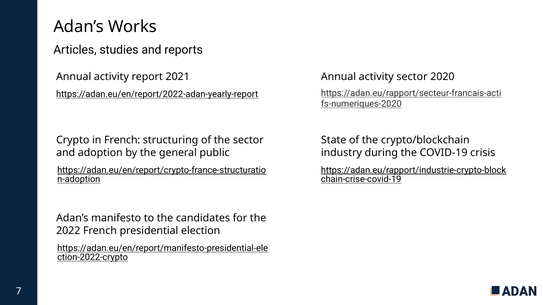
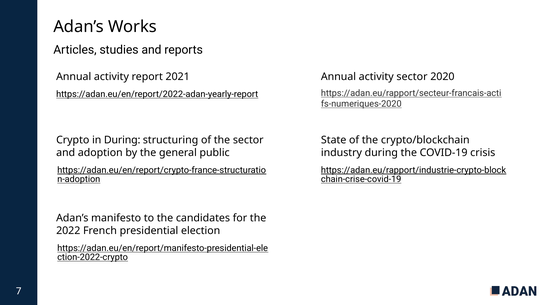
in French: French -> During
